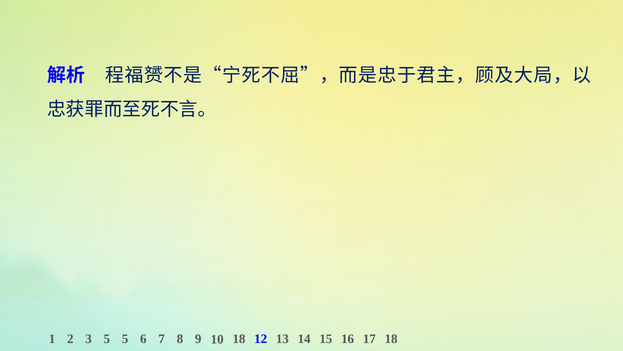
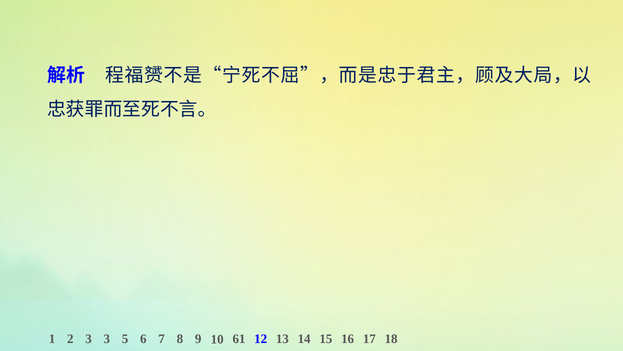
3 5: 5 -> 3
10 18: 18 -> 61
